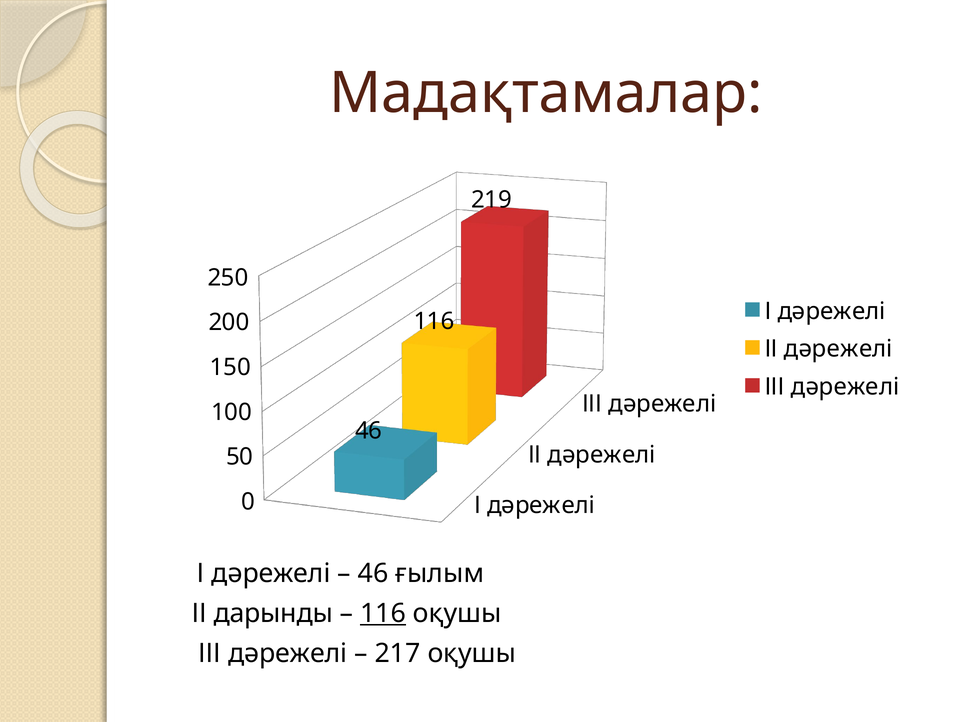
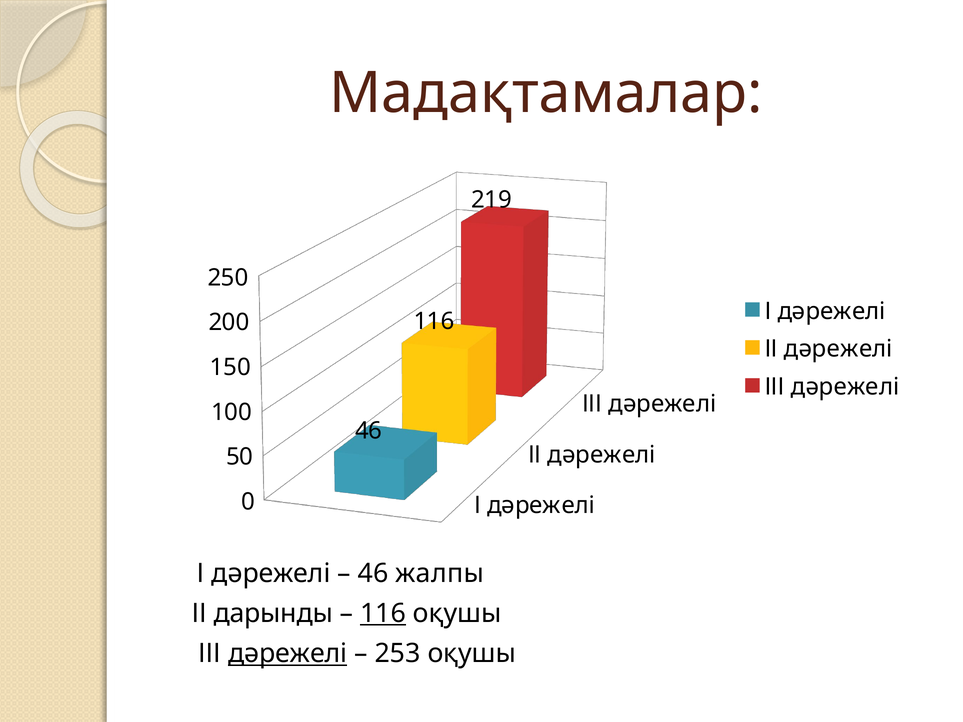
ғылым: ғылым -> жалпы
дәрежелі at (288, 654) underline: none -> present
217: 217 -> 253
